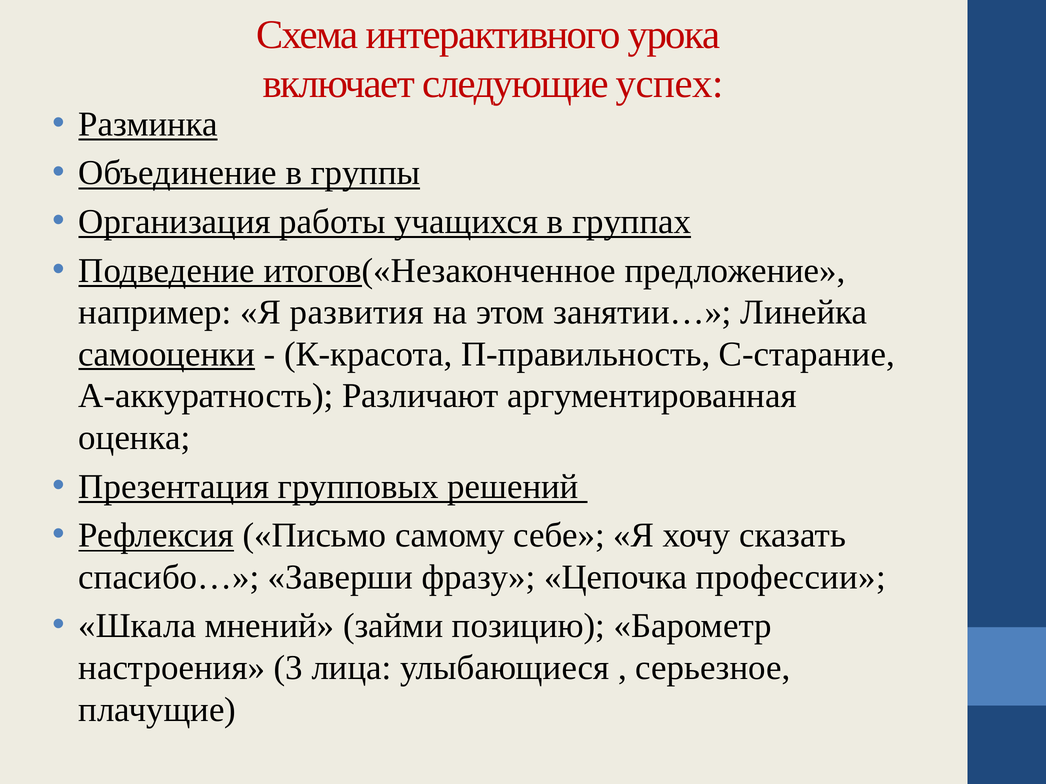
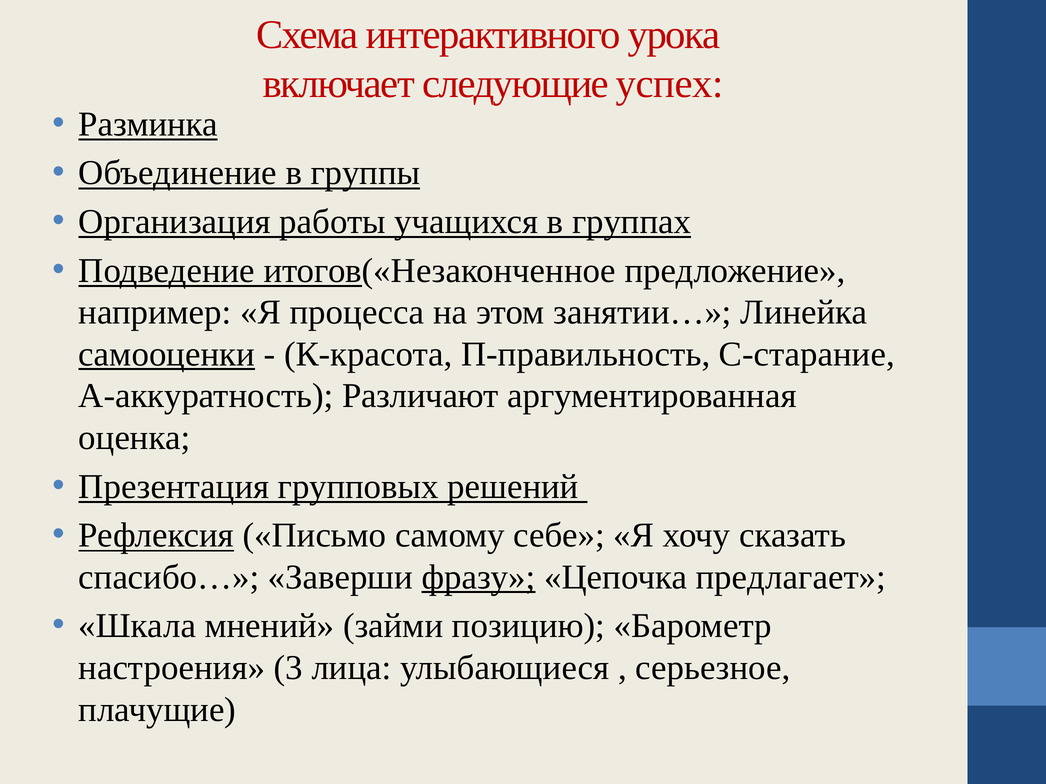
развития: развития -> процесса
фразу underline: none -> present
профессии: профессии -> предлагает
